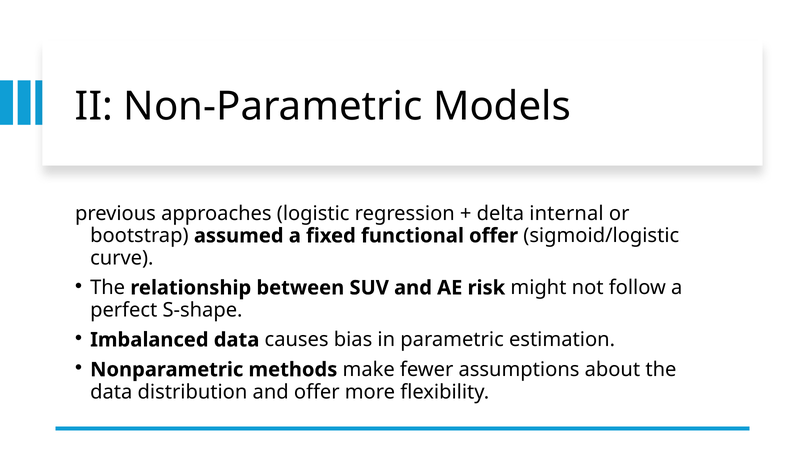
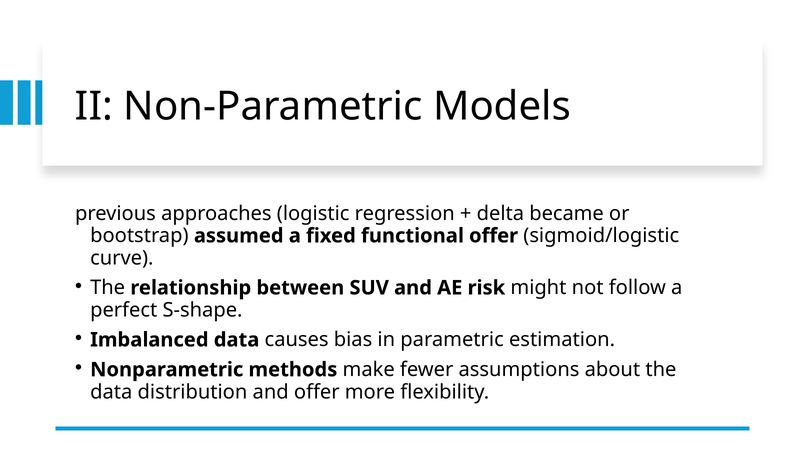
internal: internal -> became
